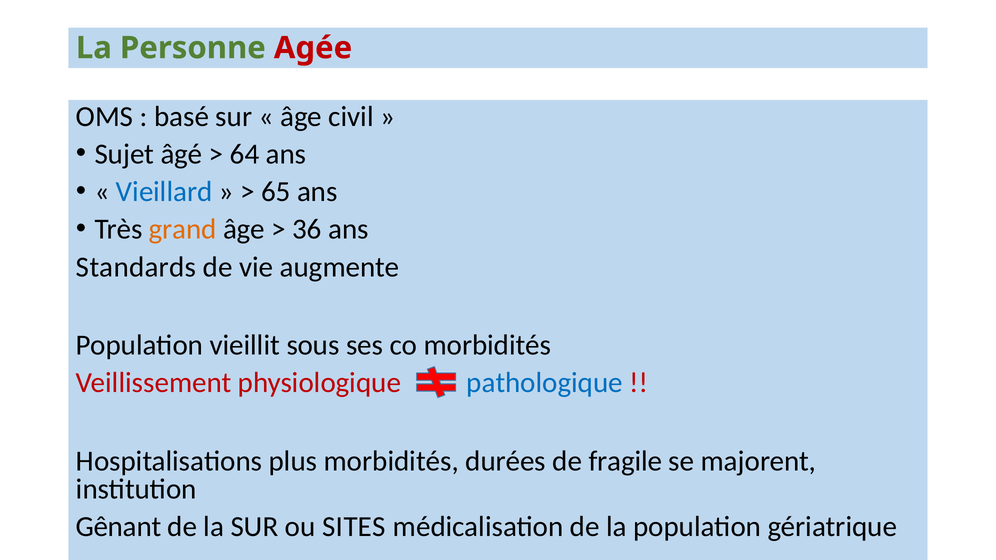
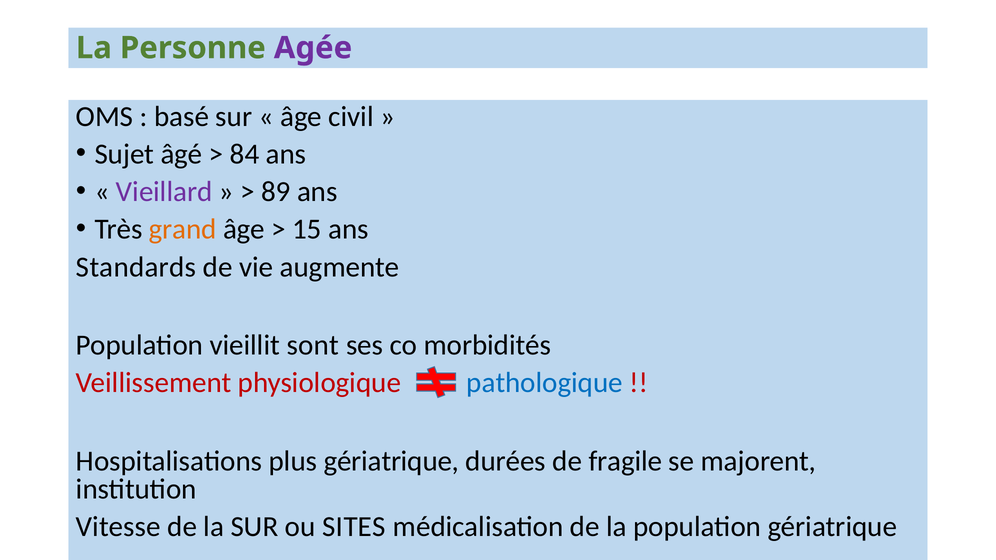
Agée colour: red -> purple
64: 64 -> 84
Vieillard colour: blue -> purple
65: 65 -> 89
36: 36 -> 15
sous: sous -> sont
plus morbidités: morbidités -> gériatrique
Gênant: Gênant -> Vitesse
